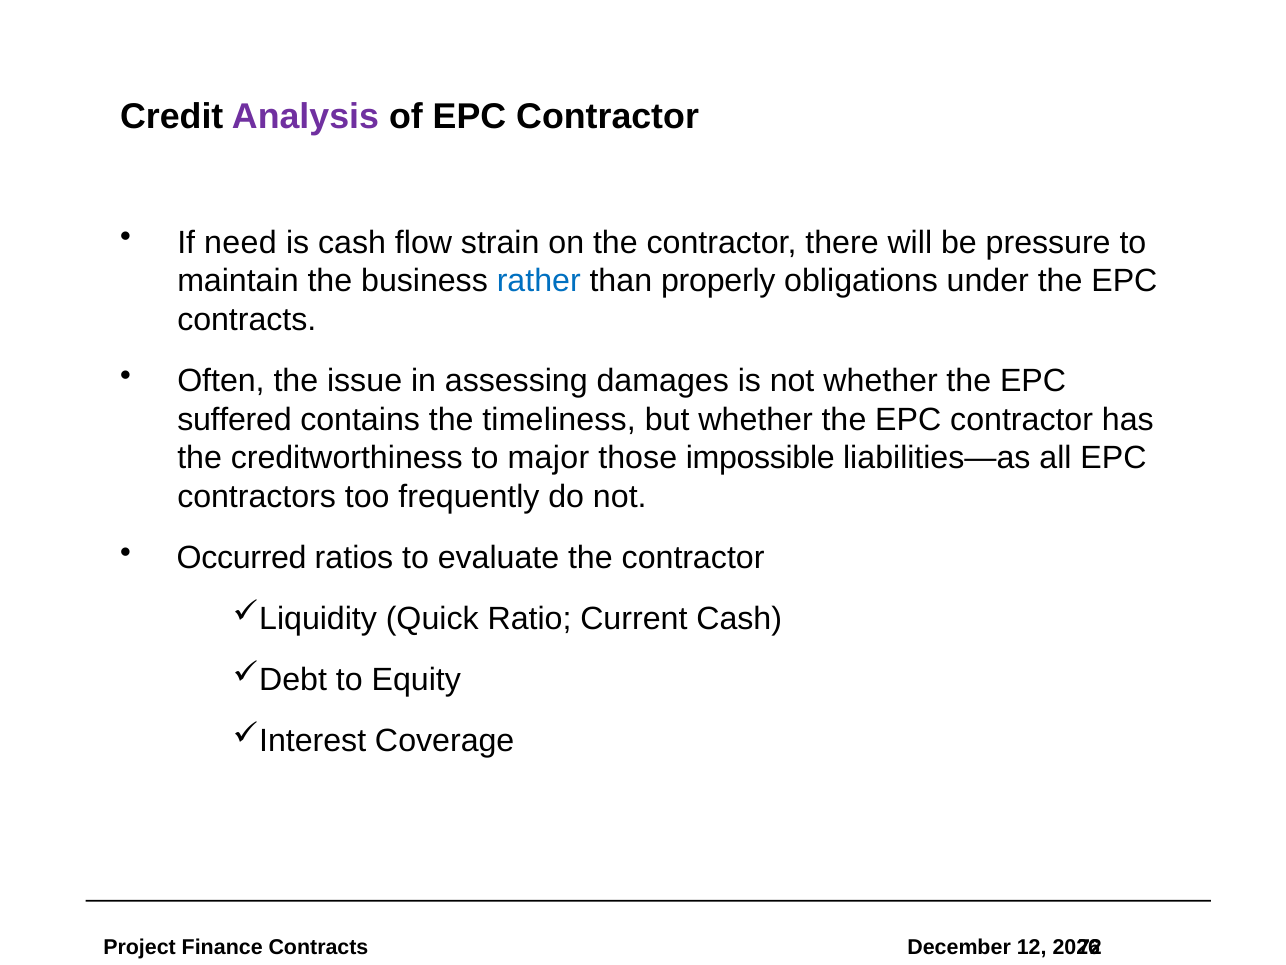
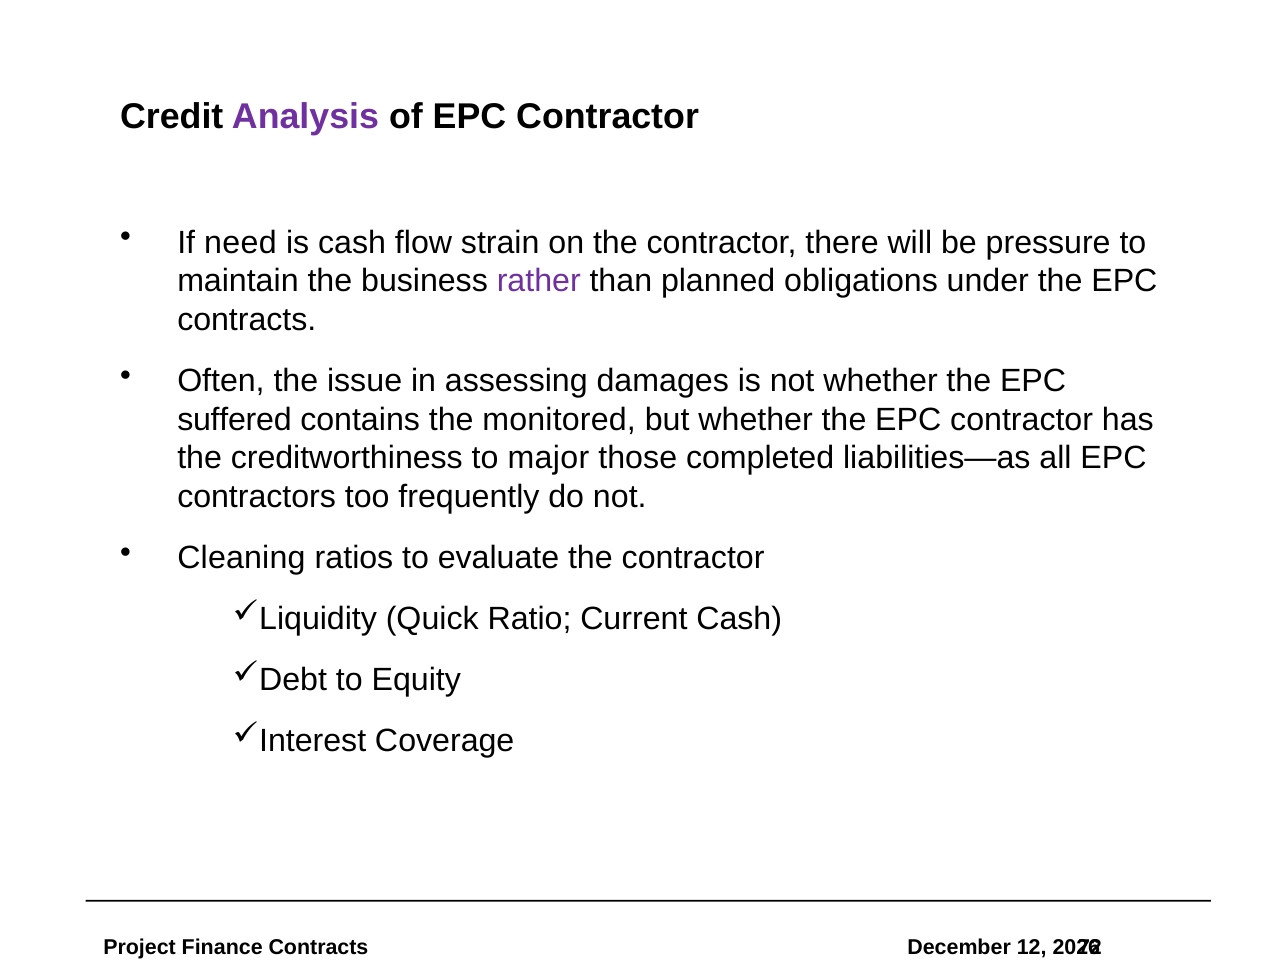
rather colour: blue -> purple
properly: properly -> planned
timeliness: timeliness -> monitored
impossible: impossible -> completed
Occurred: Occurred -> Cleaning
